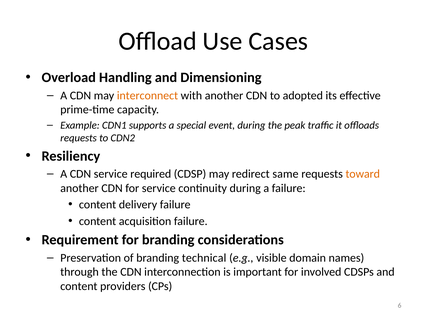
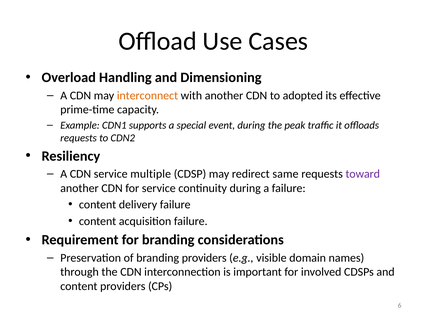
required: required -> multiple
toward colour: orange -> purple
branding technical: technical -> providers
